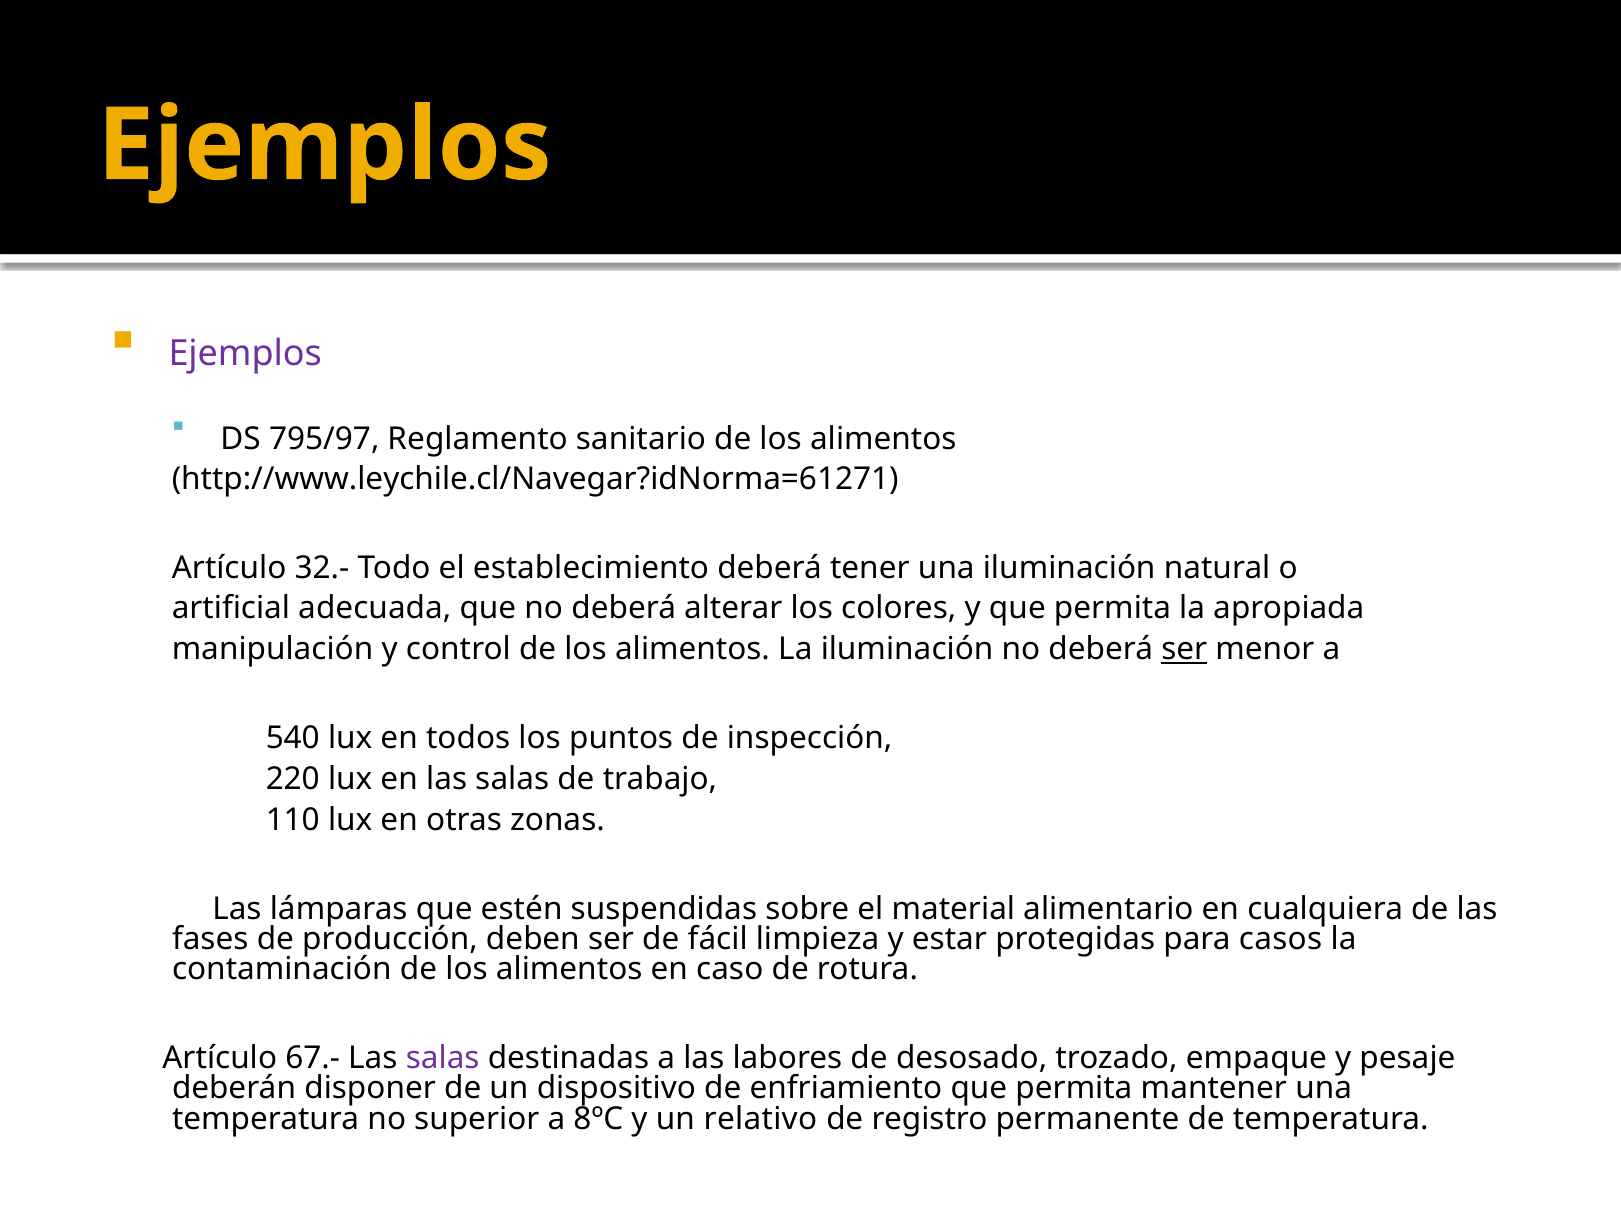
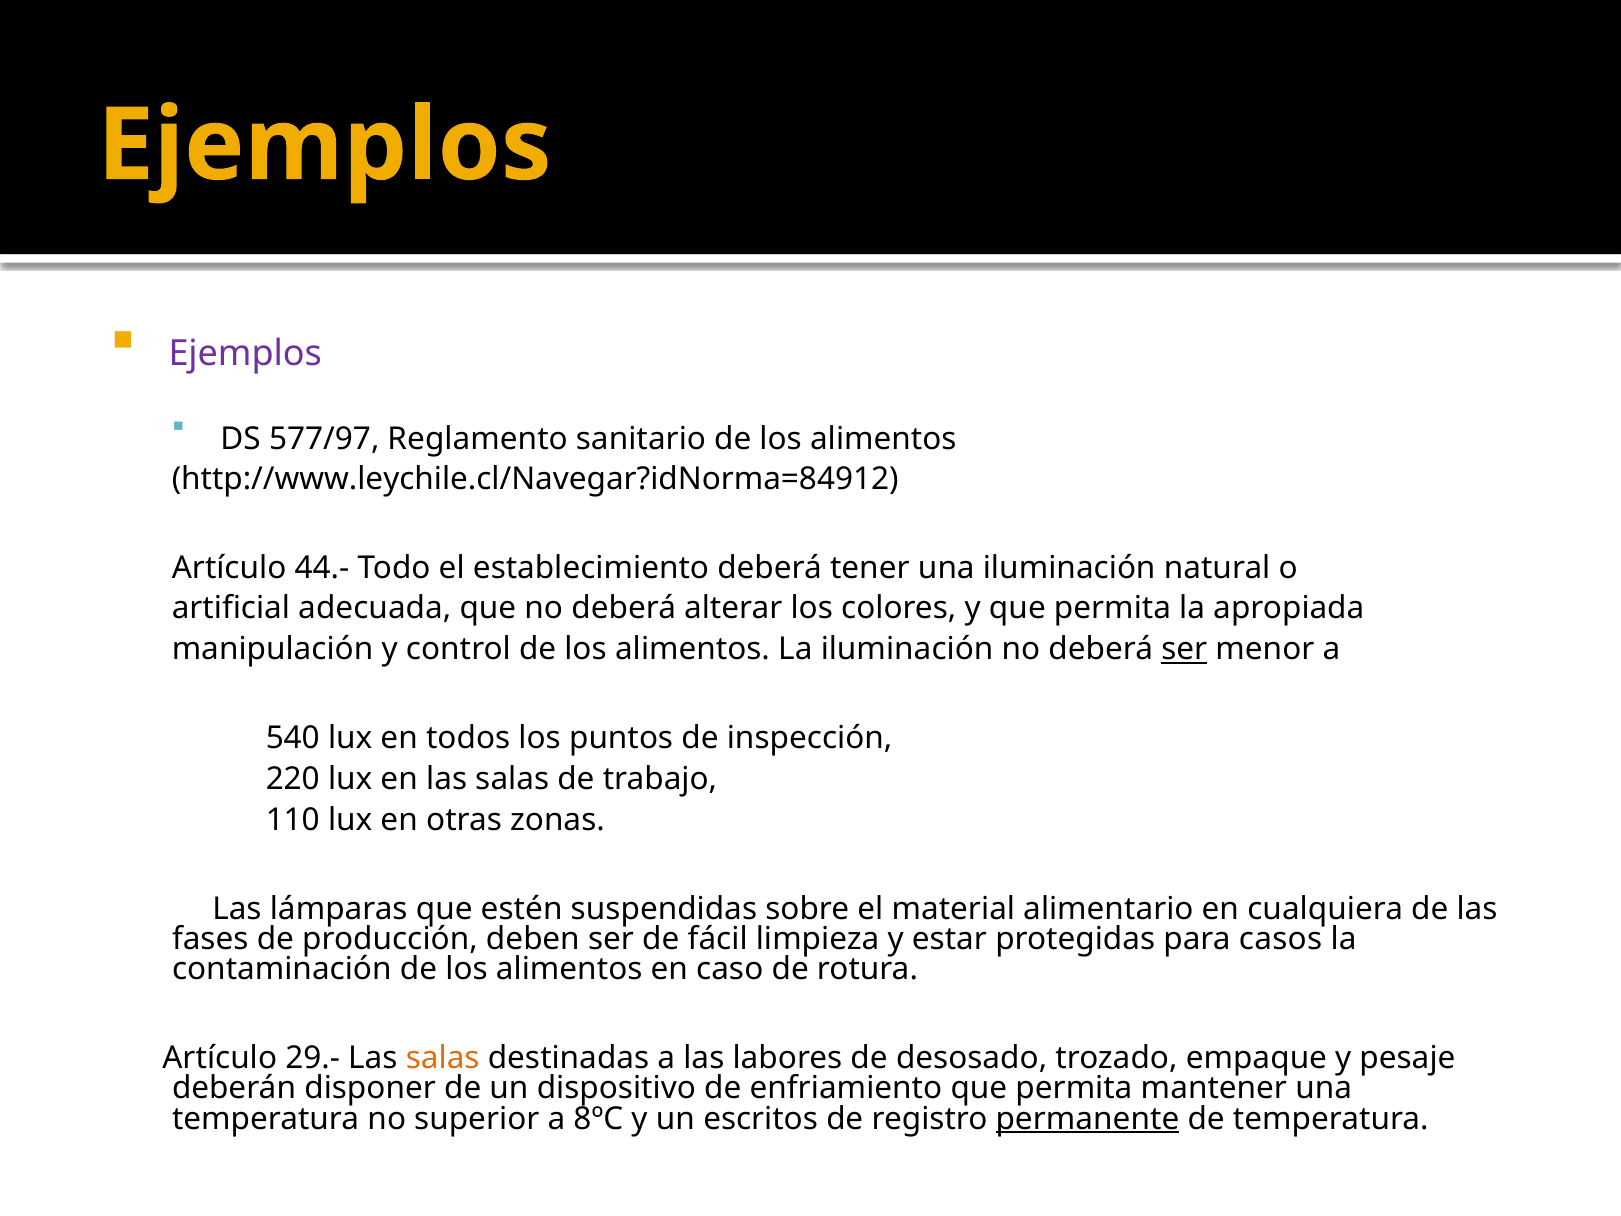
795/97: 795/97 -> 577/97
http://www.leychile.cl/Navegar?idNorma=61271: http://www.leychile.cl/Navegar?idNorma=61271 -> http://www.leychile.cl/Navegar?idNorma=84912
32.-: 32.- -> 44.-
67.-: 67.- -> 29.-
salas at (443, 1058) colour: purple -> orange
relativo: relativo -> escritos
permanente underline: none -> present
